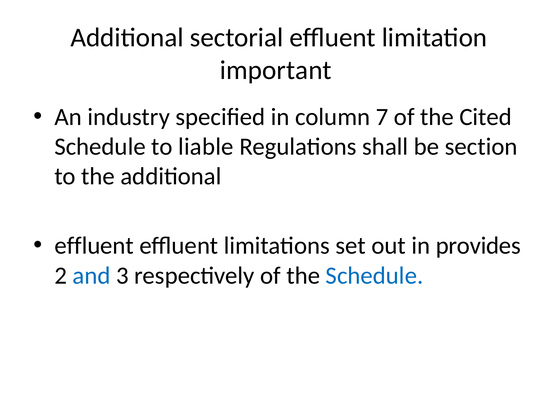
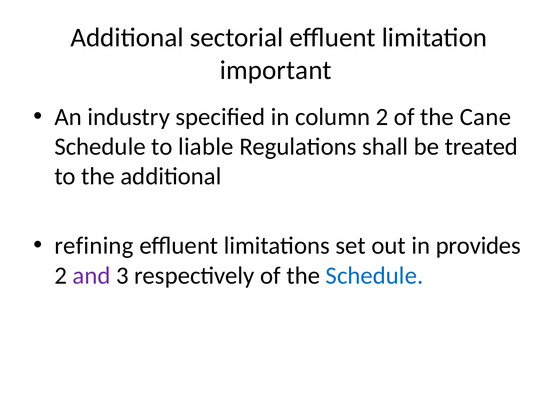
column 7: 7 -> 2
Cited: Cited -> Cane
section: section -> treated
effluent at (94, 246): effluent -> refining
and colour: blue -> purple
